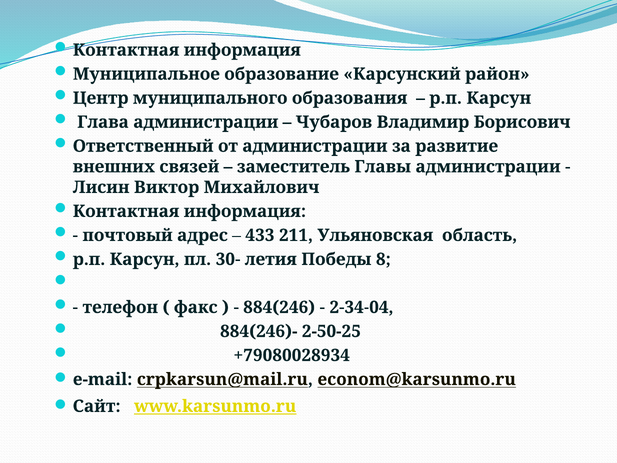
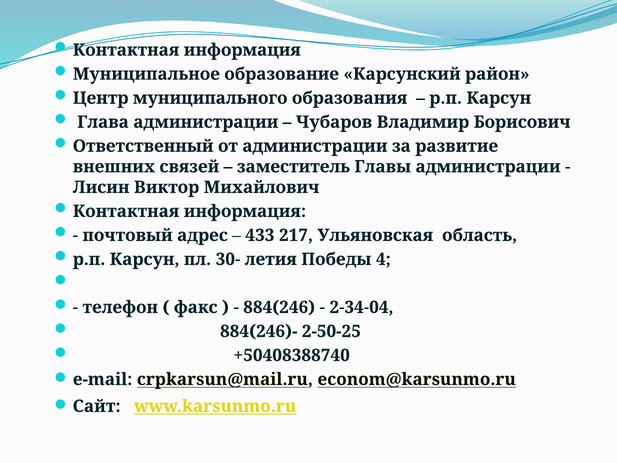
211: 211 -> 217
8: 8 -> 4
+79080028934: +79080028934 -> +50408388740
